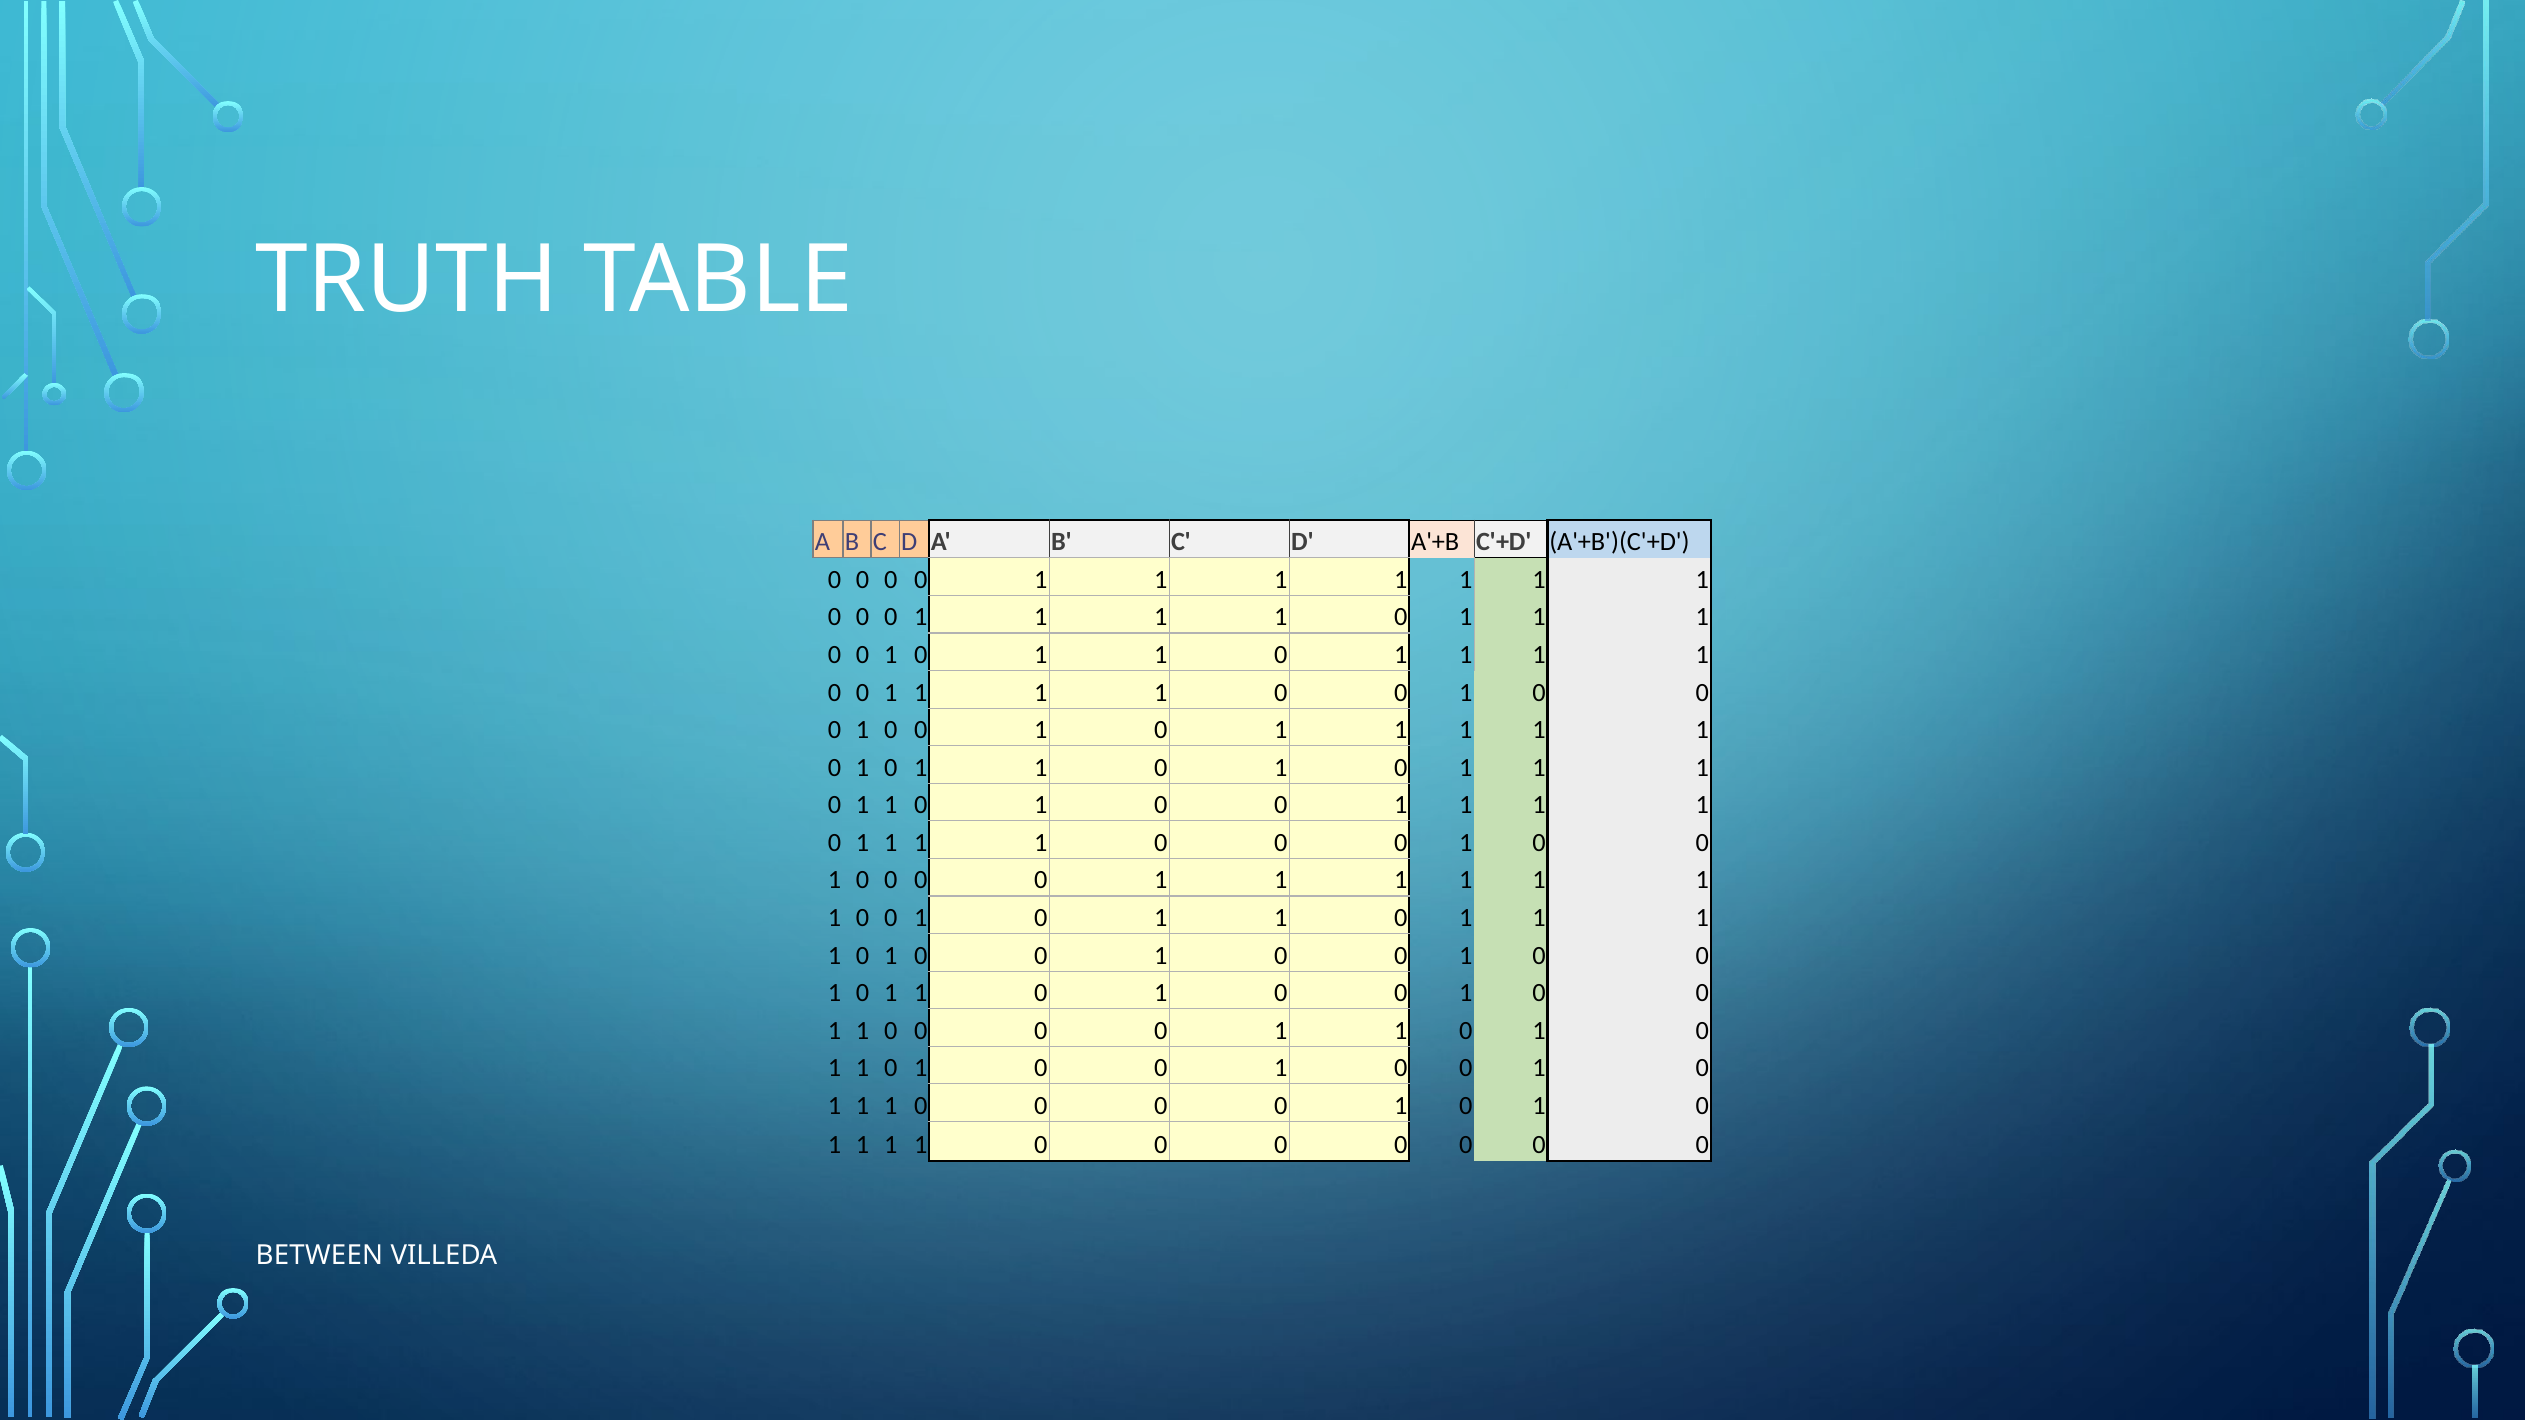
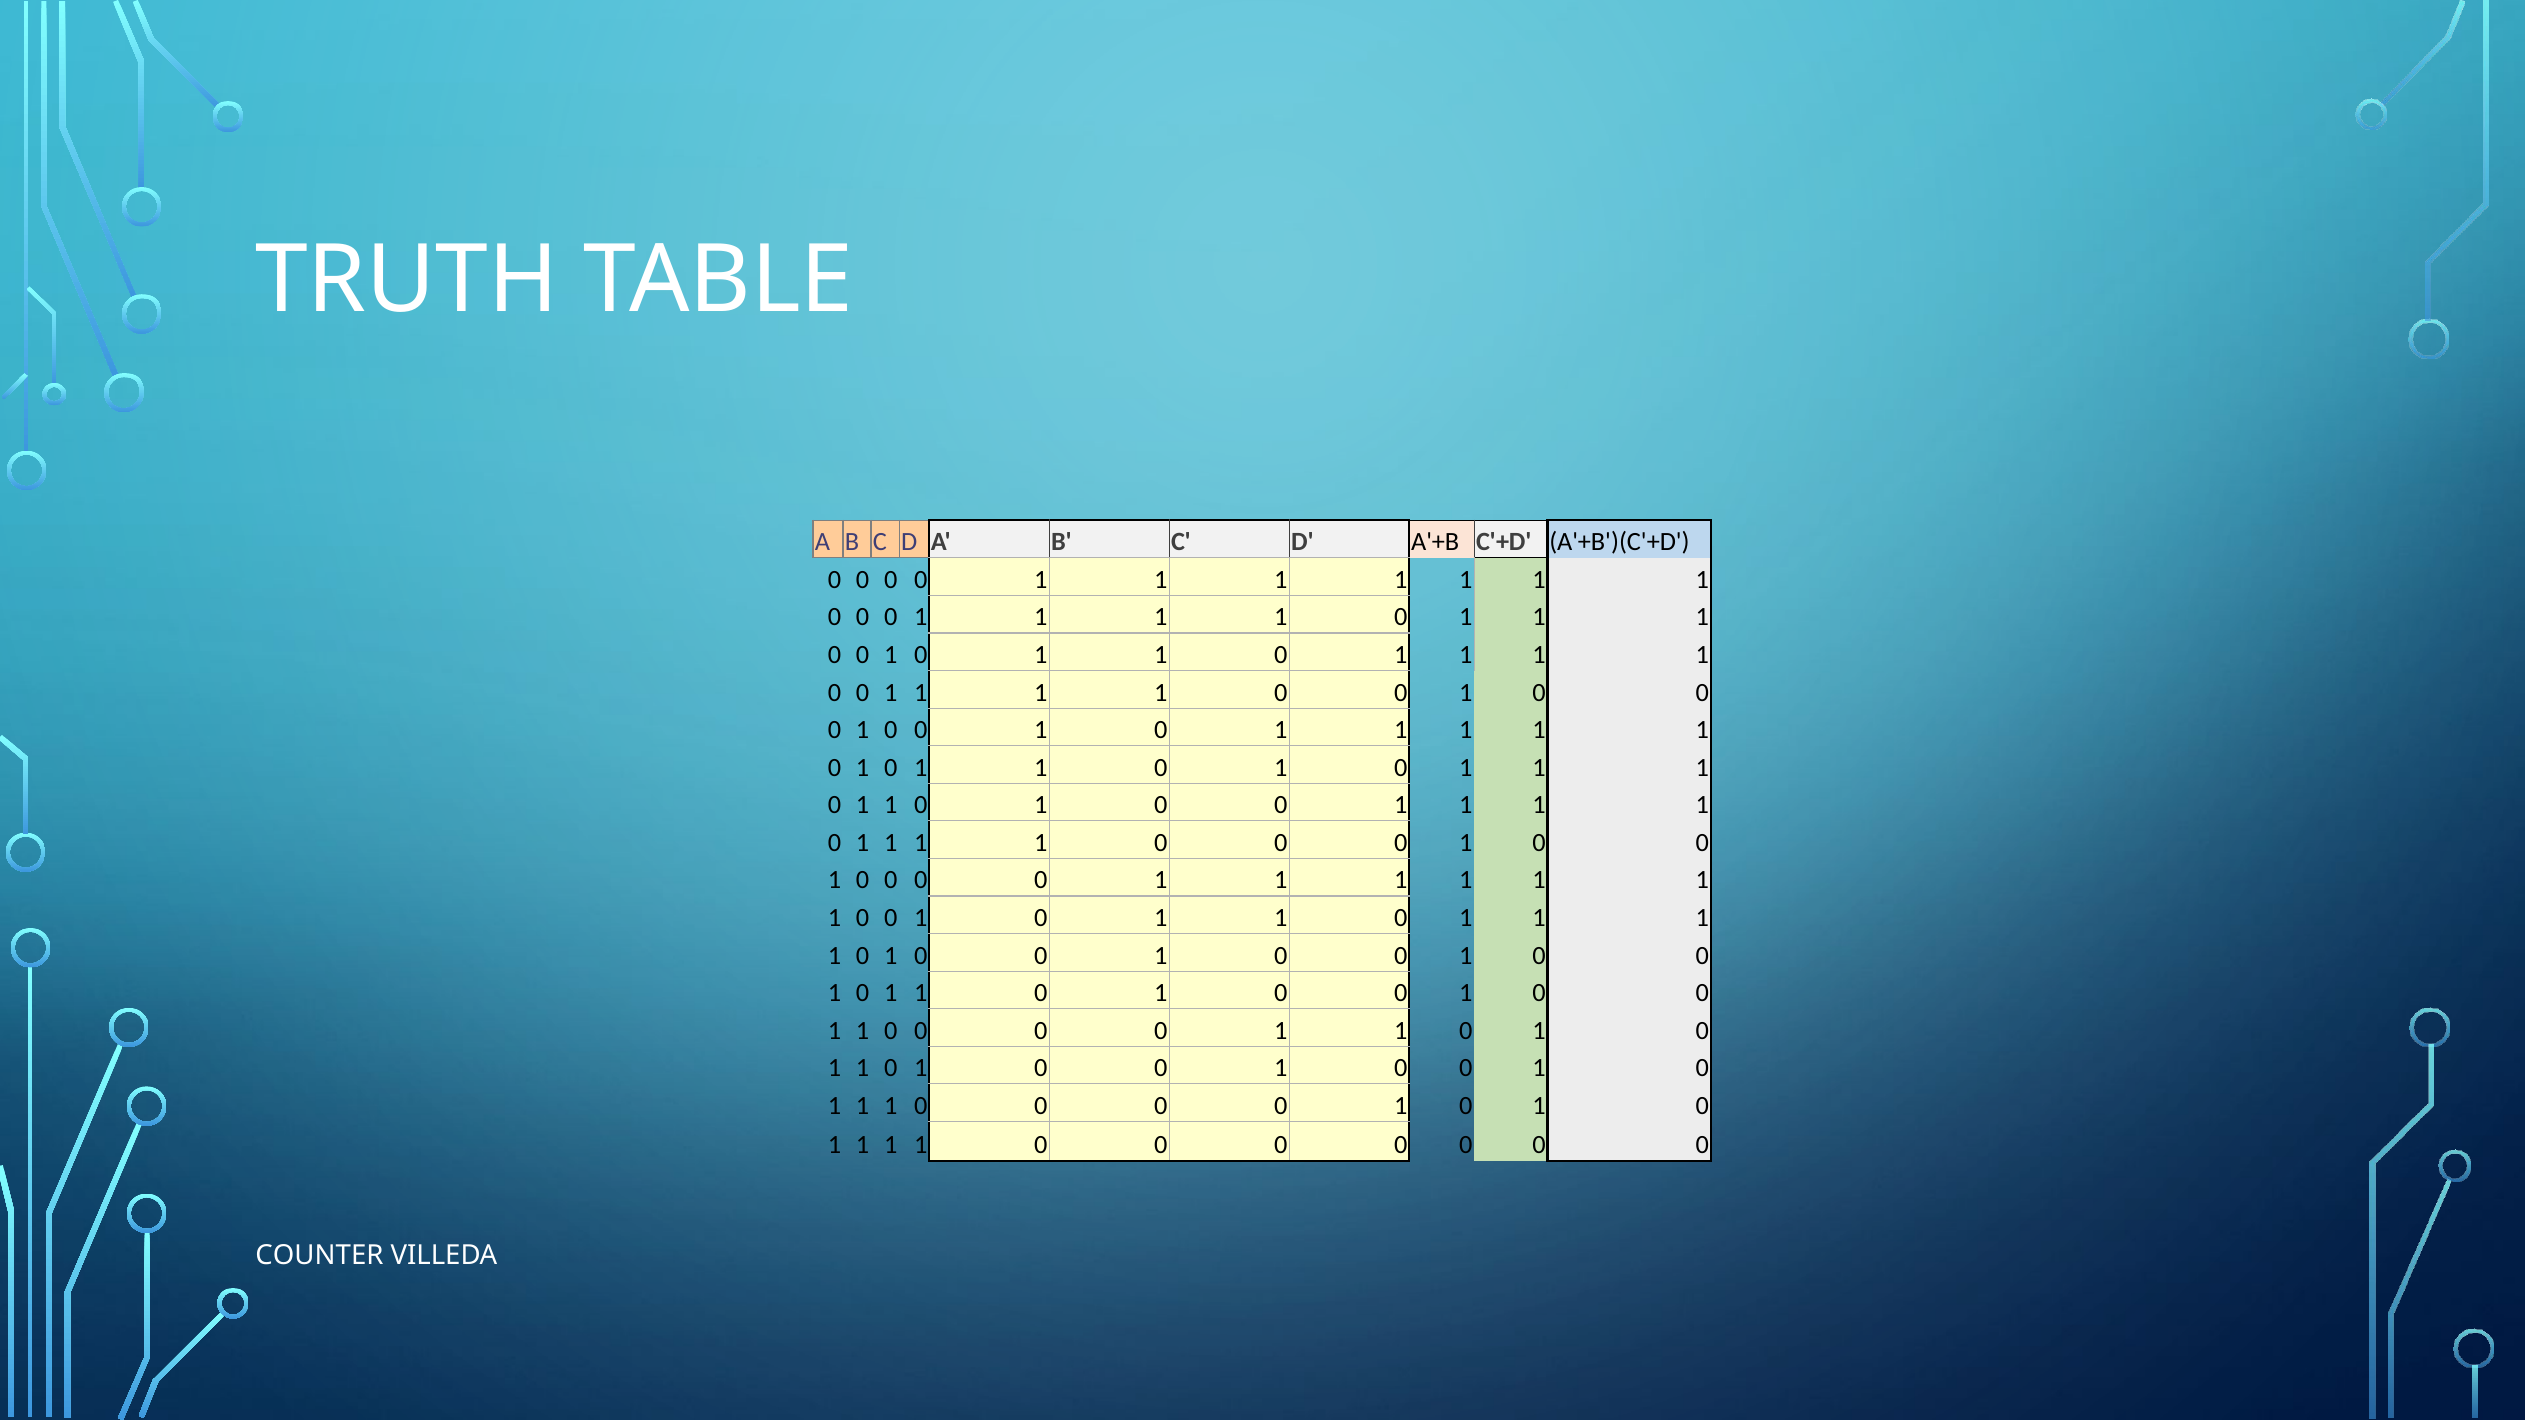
BETWEEN: BETWEEN -> COUNTER
